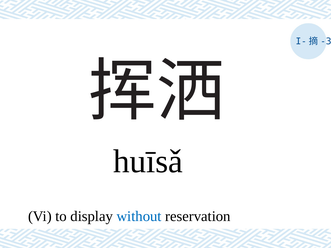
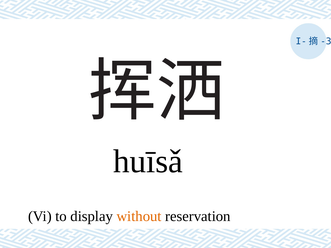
without colour: blue -> orange
